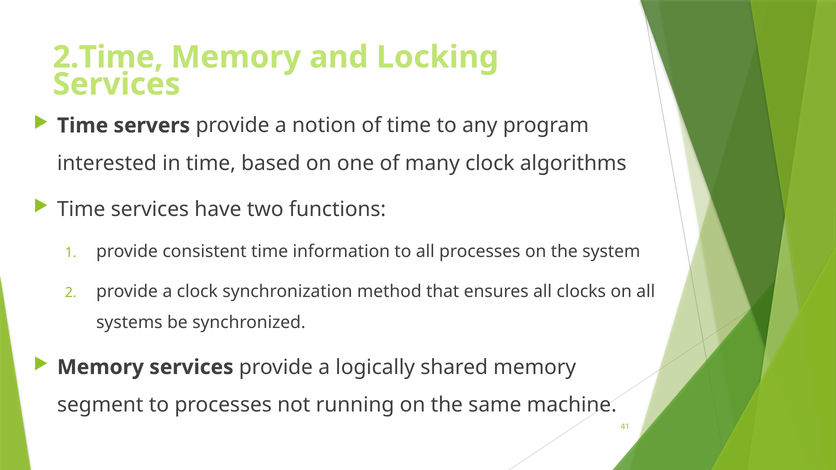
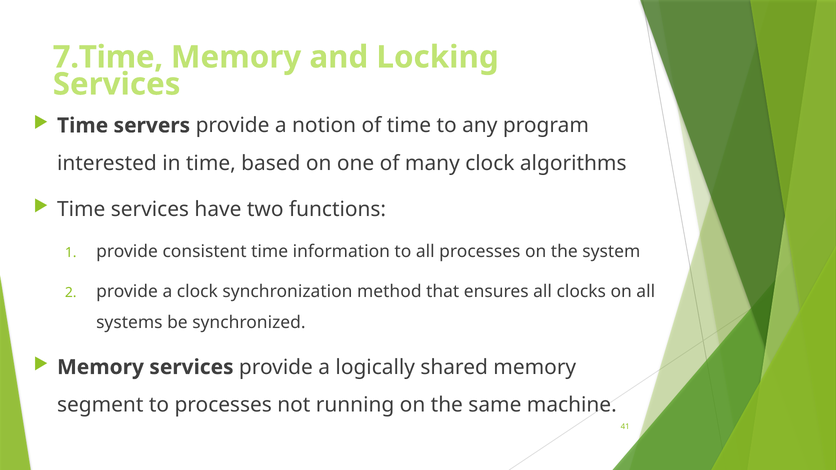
2.Time: 2.Time -> 7.Time
